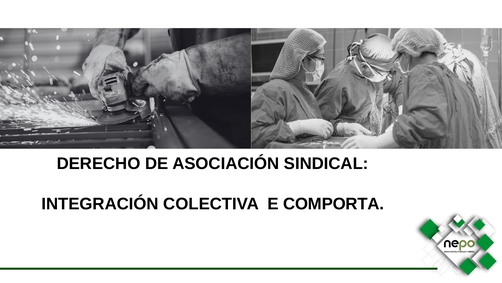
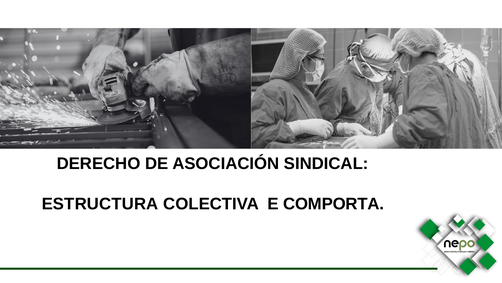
INTEGRACIÓN: INTEGRACIÓN -> ESTRUCTURA
